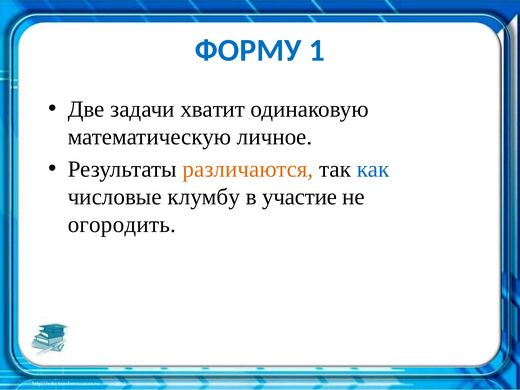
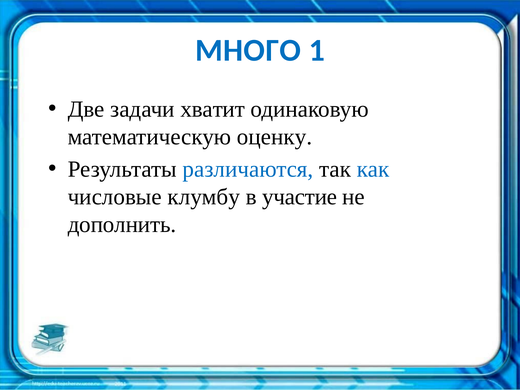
ФОРМУ: ФОРМУ -> МНОГО
личное: личное -> оценку
различаются colour: orange -> blue
огородить: огородить -> дополнить
